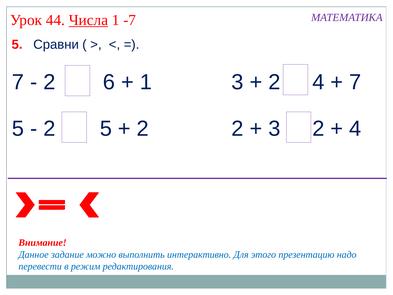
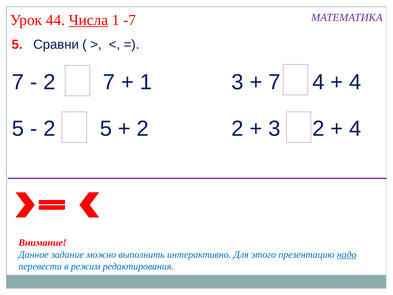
2 6: 6 -> 7
2 at (274, 82): 2 -> 7
7 at (355, 82): 7 -> 4
надо underline: none -> present
